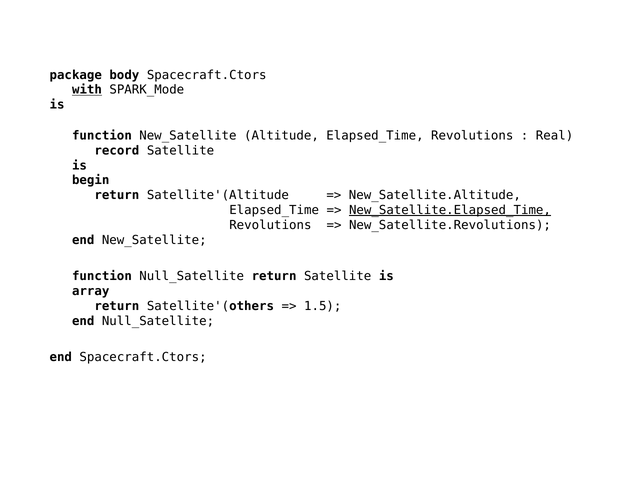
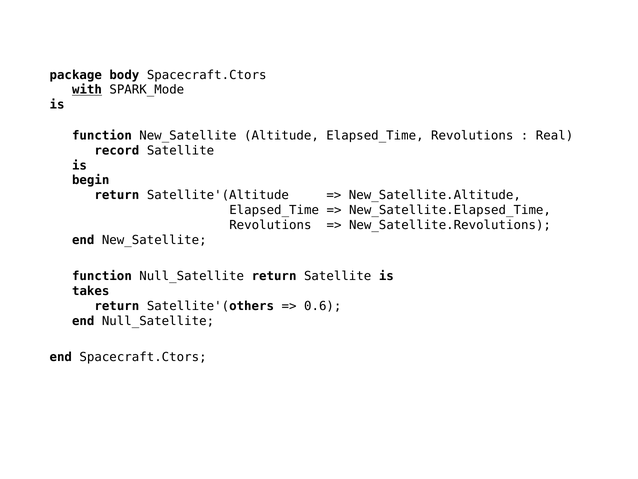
New_Satellite.Elapsed_Time underline: present -> none
array: array -> takes
1.5: 1.5 -> 0.6
